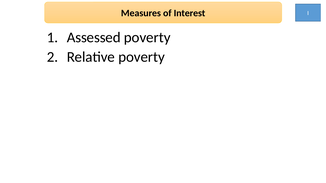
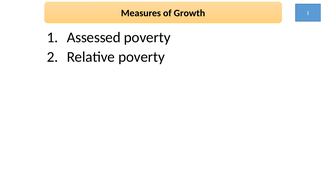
Interest: Interest -> Growth
